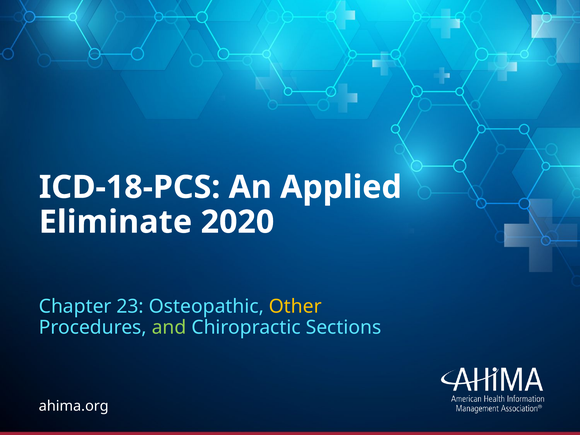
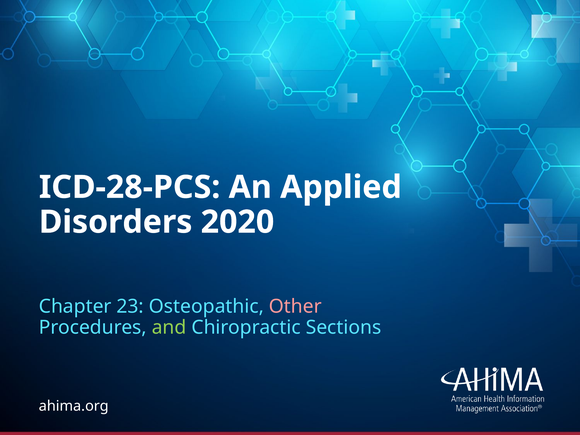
ICD-18-PCS: ICD-18-PCS -> ICD-28-PCS
Eliminate: Eliminate -> Disorders
Other colour: yellow -> pink
